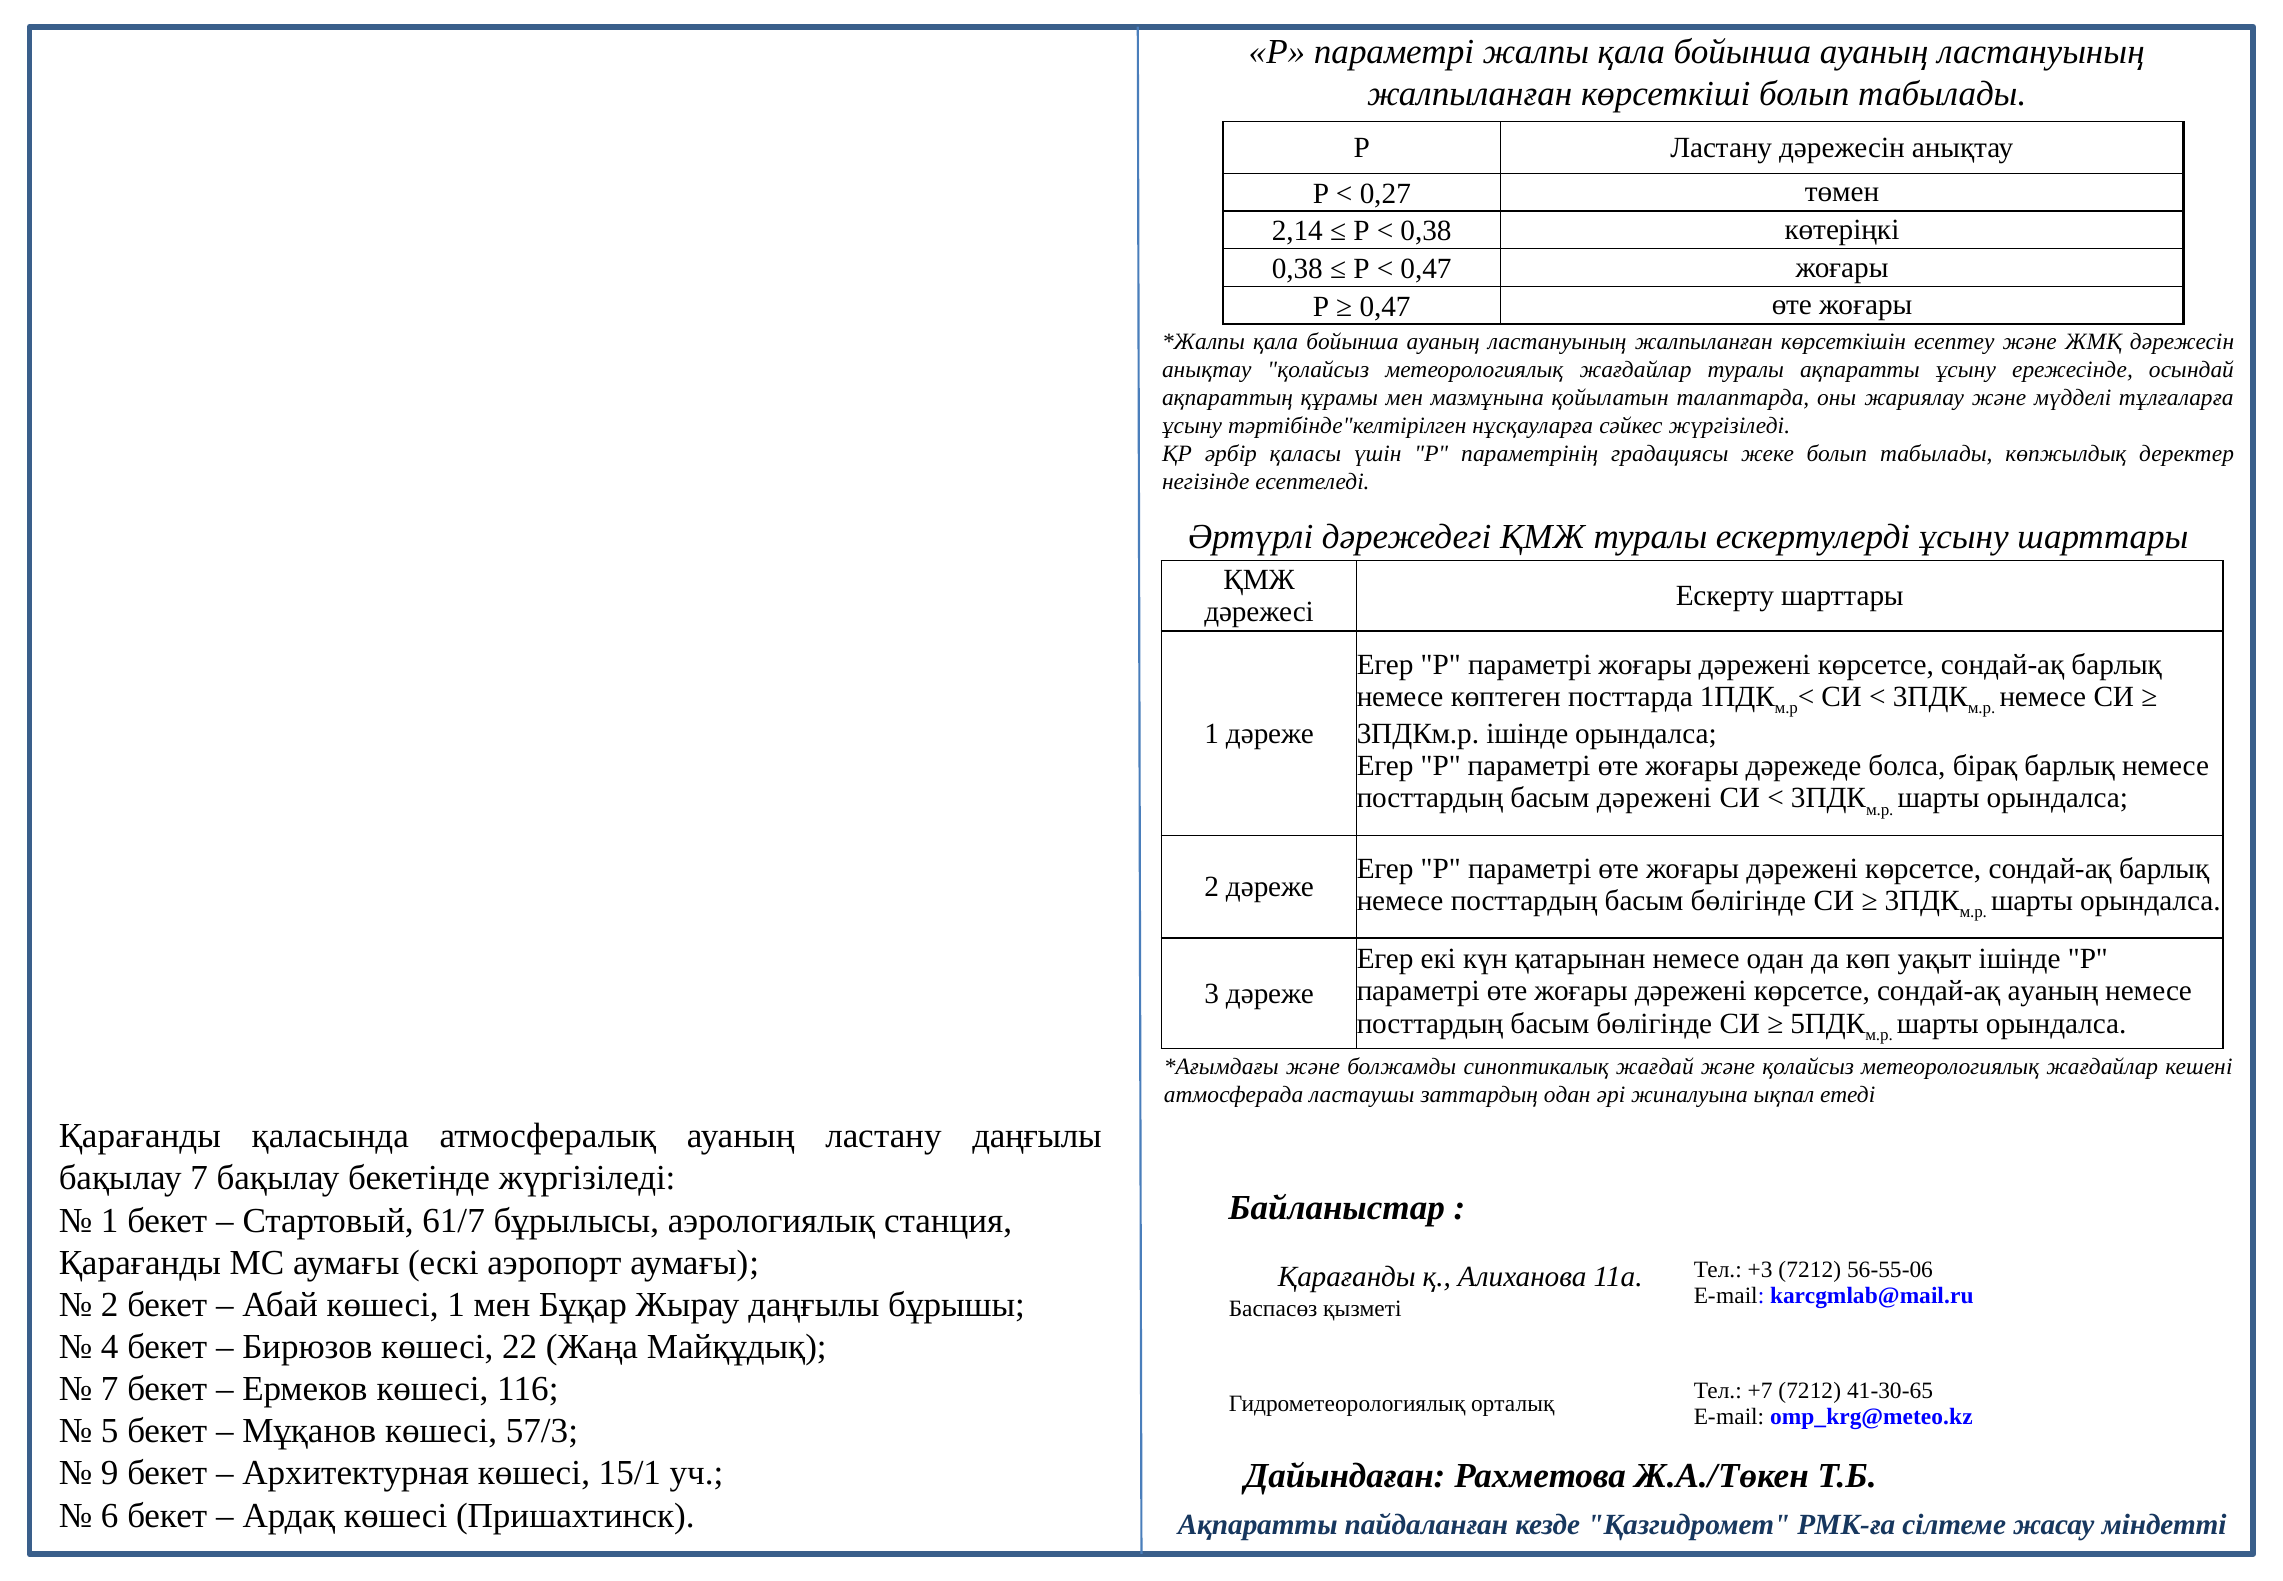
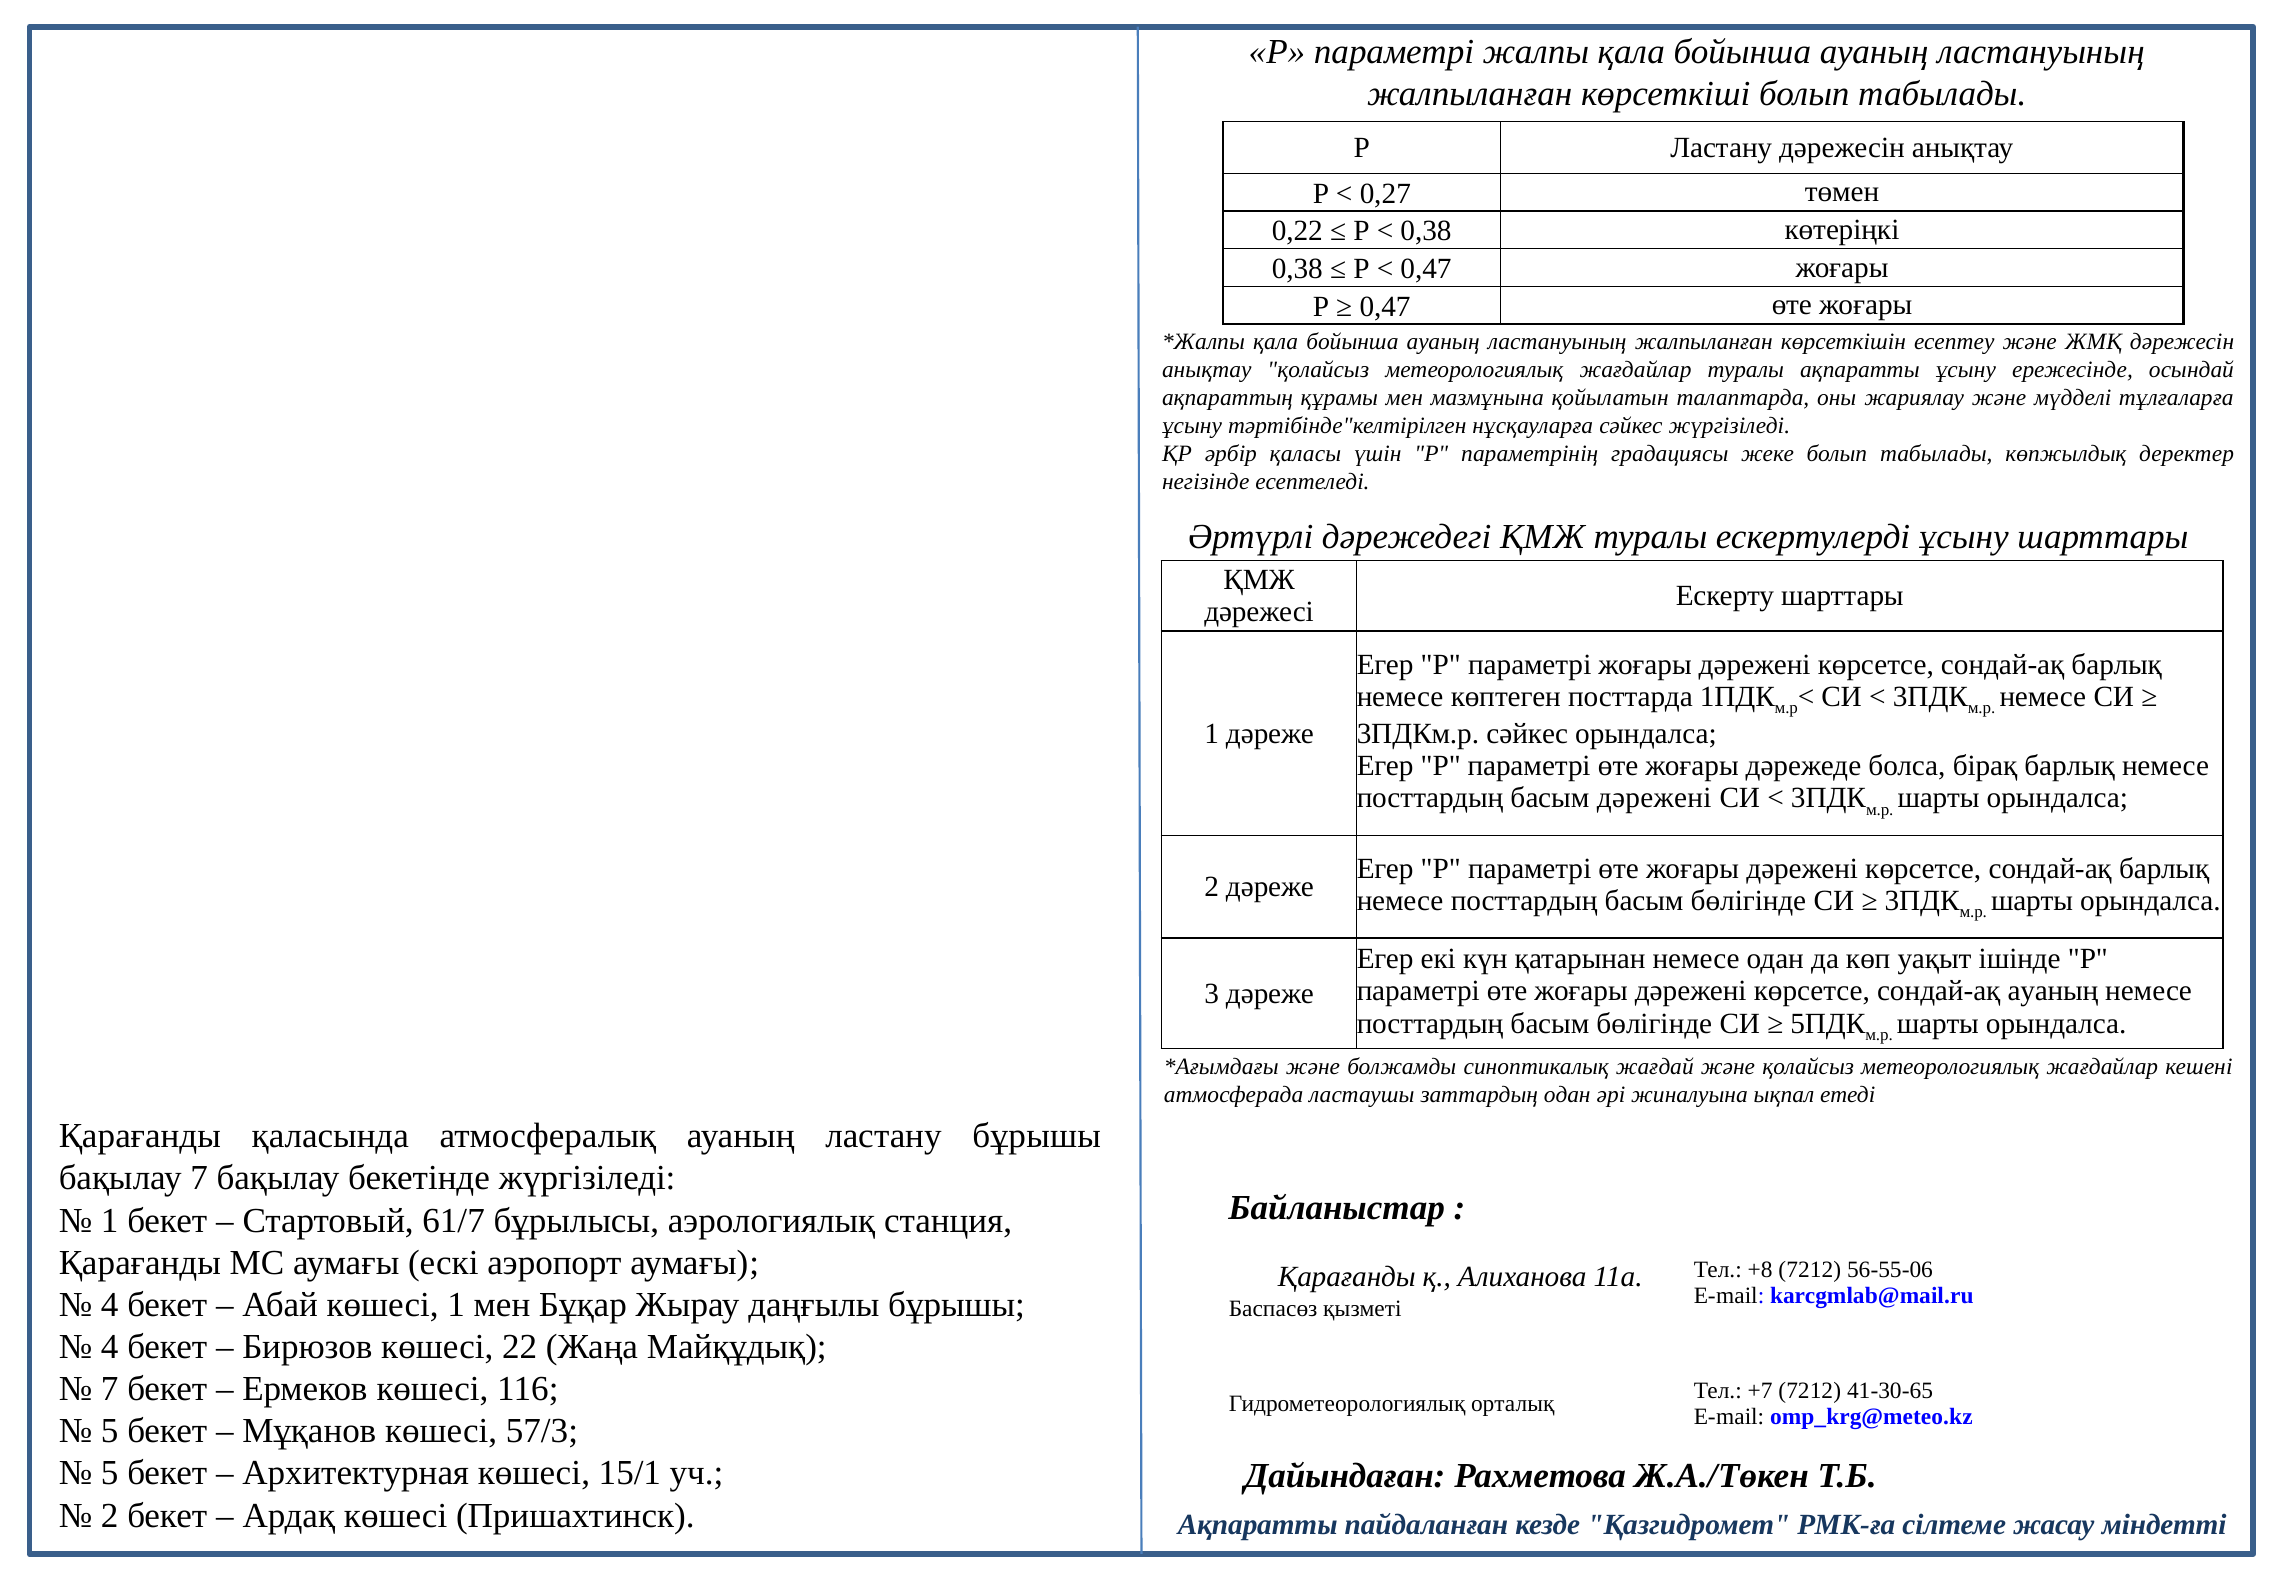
2,14: 2,14 -> 0,22
3ПДКм.р ішінде: ішінде -> сәйкес
ластану даңғылы: даңғылы -> бұрышы
+3: +3 -> +8
2 at (110, 1304): 2 -> 4
9 at (110, 1473): 9 -> 5
6 at (110, 1515): 6 -> 2
